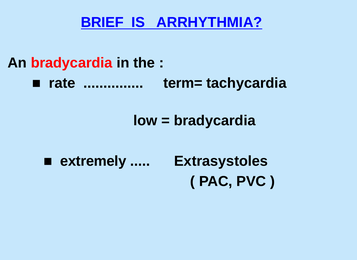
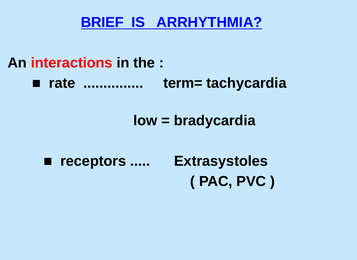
An bradycardia: bradycardia -> interactions
extremely: extremely -> receptors
